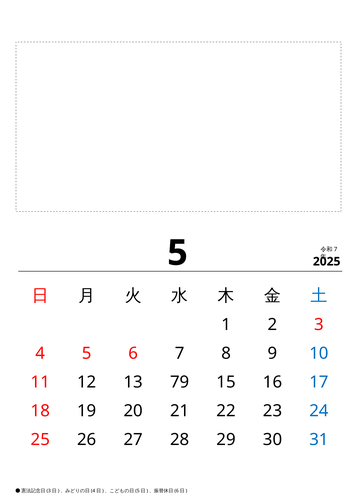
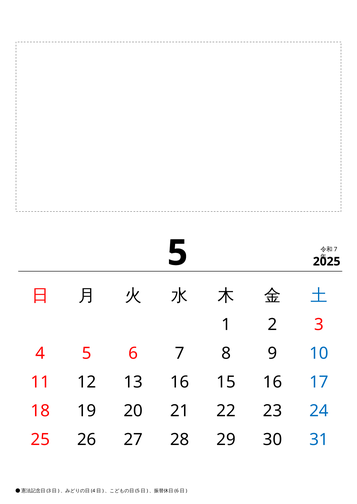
13 79: 79 -> 16
